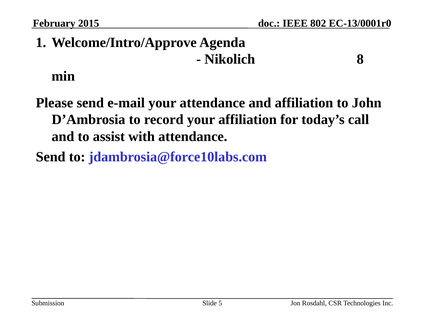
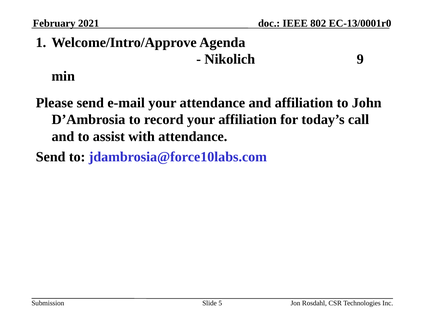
2015: 2015 -> 2021
8: 8 -> 9
